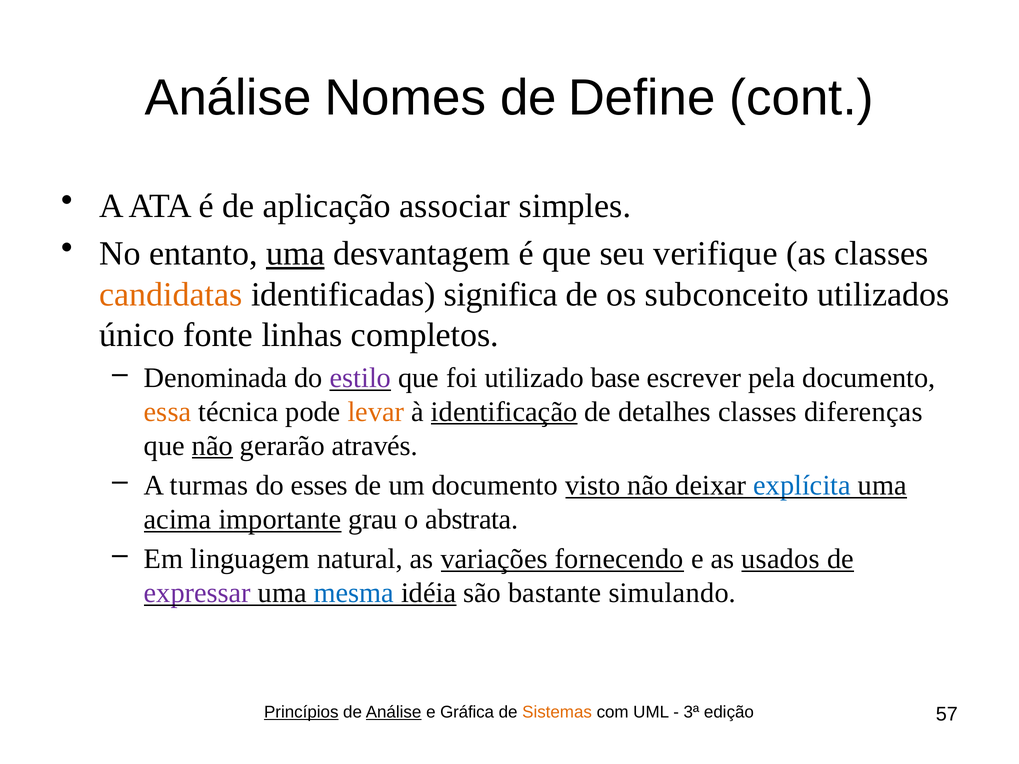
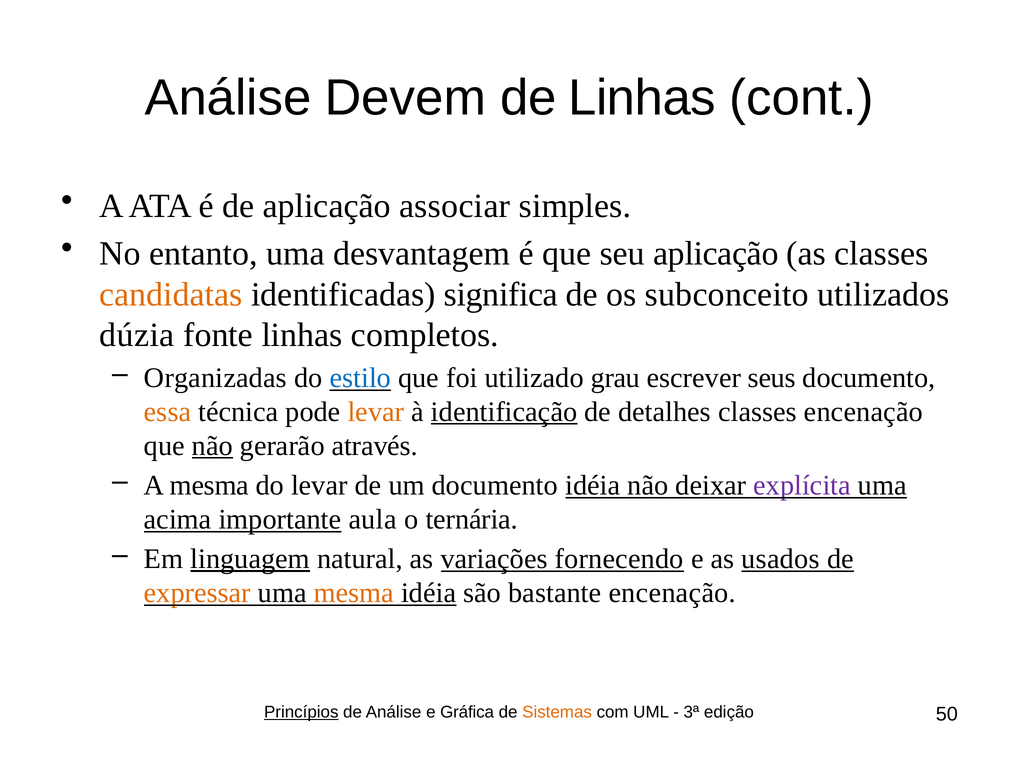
Nomes: Nomes -> Devem
de Define: Define -> Linhas
uma at (295, 254) underline: present -> none
seu verifique: verifique -> aplicação
único: único -> dúzia
Denominada: Denominada -> Organizadas
estilo colour: purple -> blue
base: base -> grau
pela: pela -> seus
classes diferenças: diferenças -> encenação
A turmas: turmas -> mesma
do esses: esses -> levar
documento visto: visto -> idéia
explícita colour: blue -> purple
grau: grau -> aula
abstrata: abstrata -> ternária
linguagem underline: none -> present
expressar colour: purple -> orange
mesma at (354, 593) colour: blue -> orange
bastante simulando: simulando -> encenação
Análise at (394, 712) underline: present -> none
57: 57 -> 50
